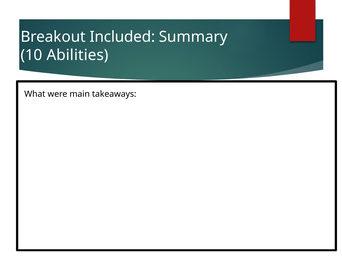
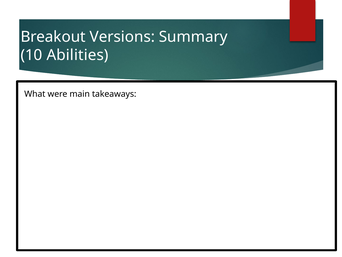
Included: Included -> Versions
